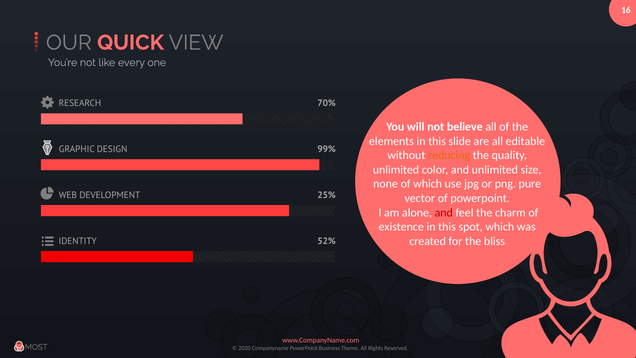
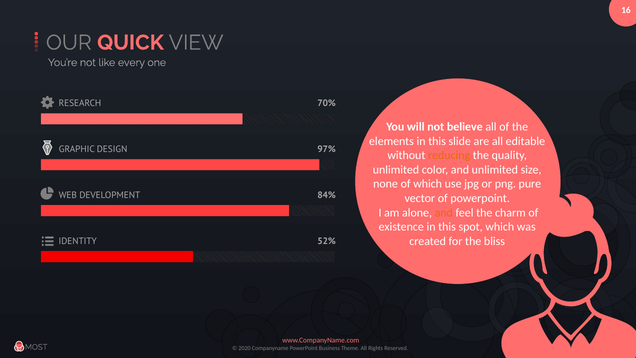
99%: 99% -> 97%
25%: 25% -> 84%
and at (444, 213) colour: red -> orange
